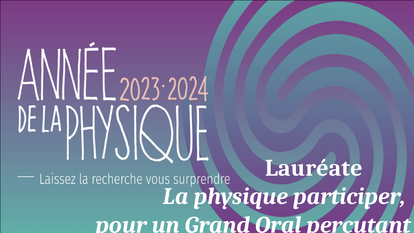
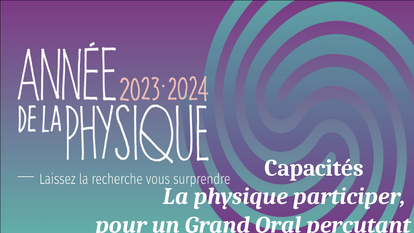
Lauréate: Lauréate -> Capacités
